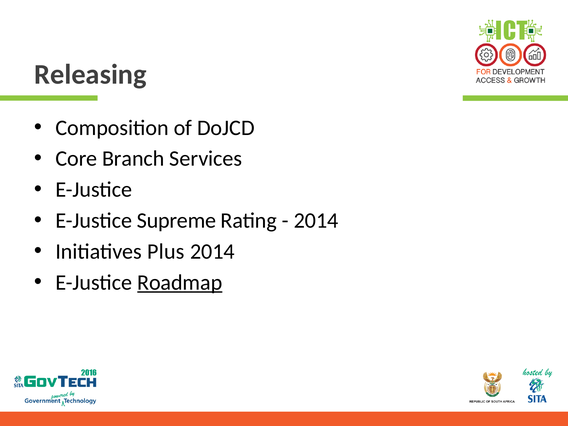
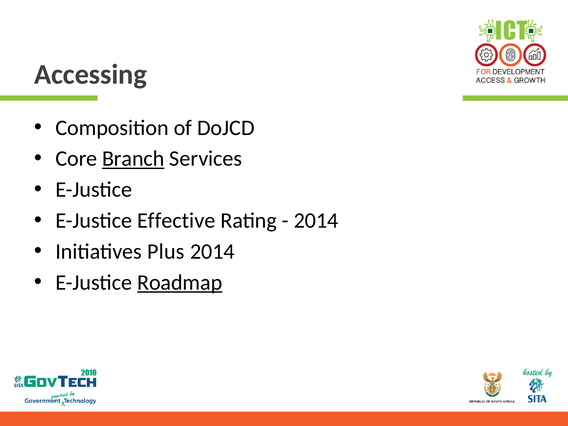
Releasing: Releasing -> Accessing
Branch underline: none -> present
Supreme: Supreme -> Effective
